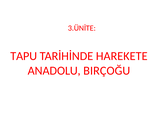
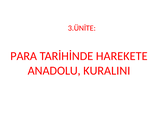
TAPU: TAPU -> PARA
BIRÇOĞU: BIRÇOĞU -> KURALINI
